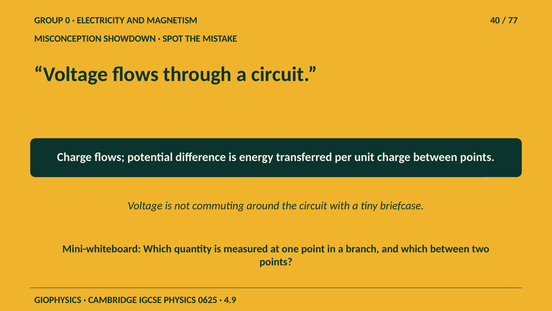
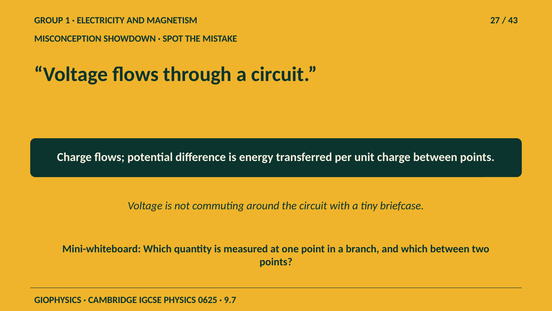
0: 0 -> 1
40: 40 -> 27
77: 77 -> 43
4.9: 4.9 -> 9.7
